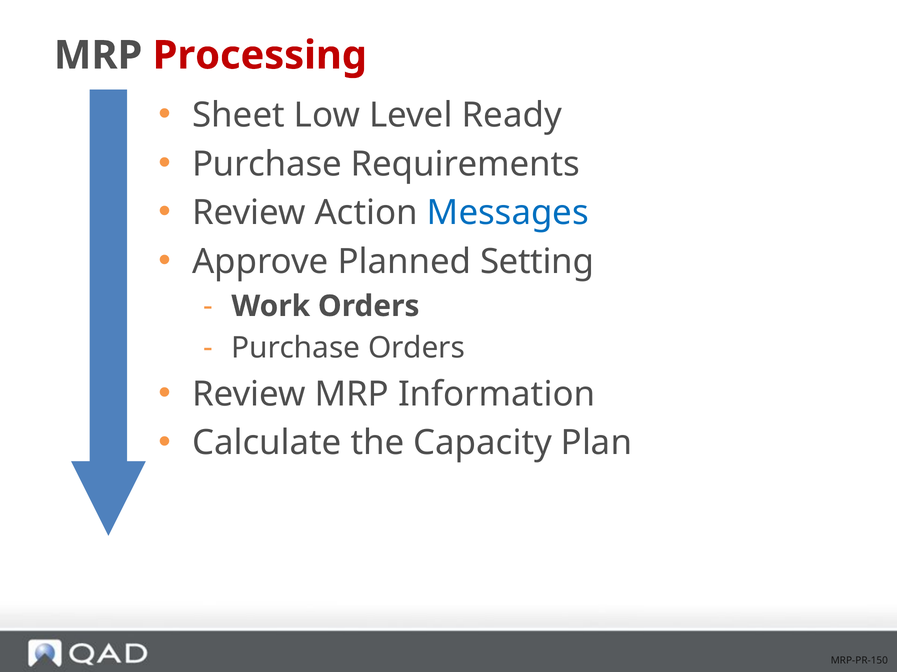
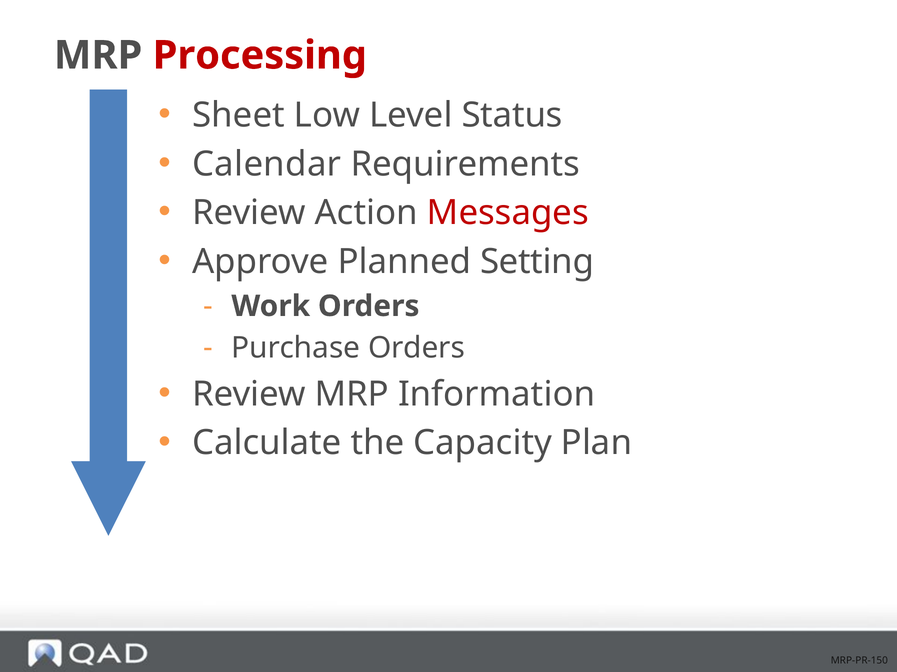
Ready: Ready -> Status
Purchase at (267, 164): Purchase -> Calendar
Messages colour: blue -> red
